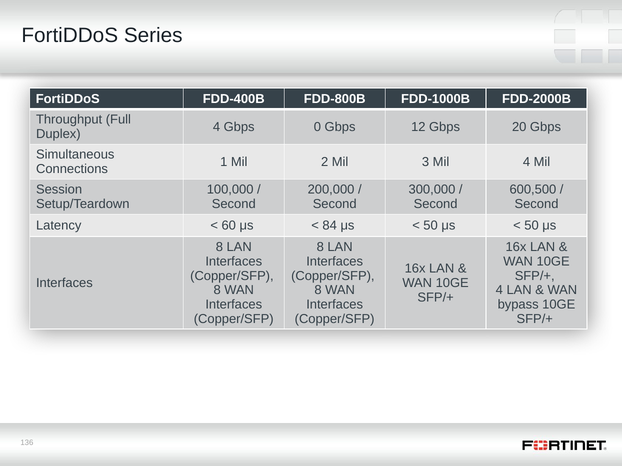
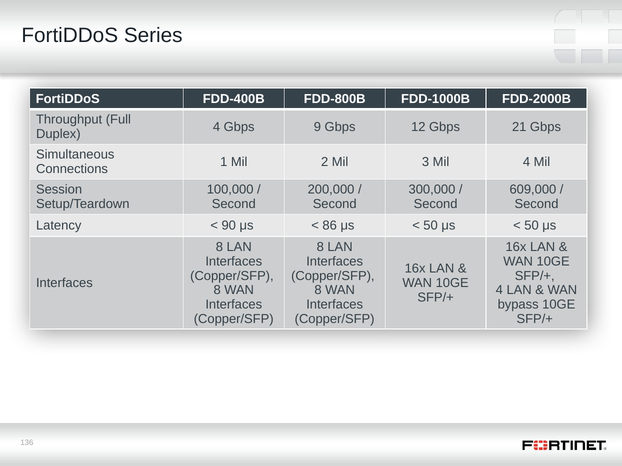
0: 0 -> 9
20: 20 -> 21
600,500: 600,500 -> 609,000
60: 60 -> 90
84: 84 -> 86
